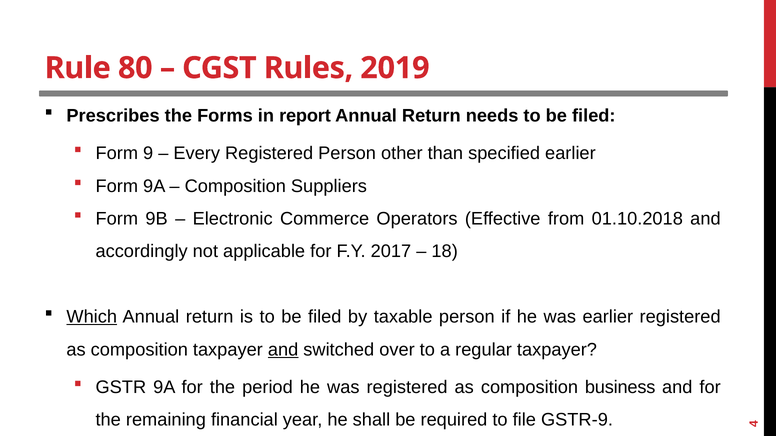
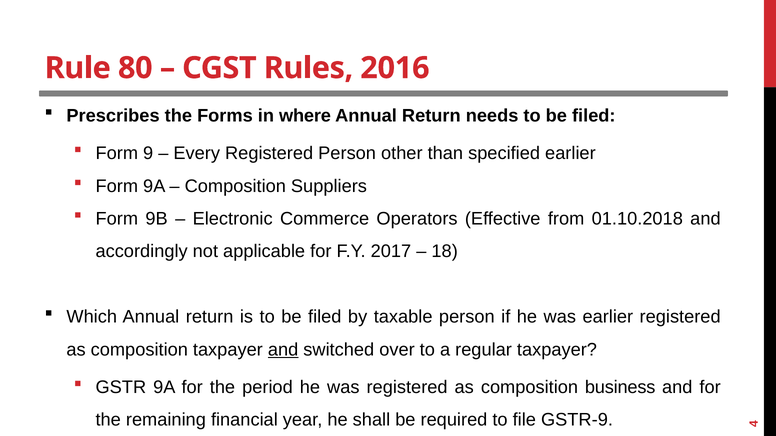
2019: 2019 -> 2016
report: report -> where
Which underline: present -> none
